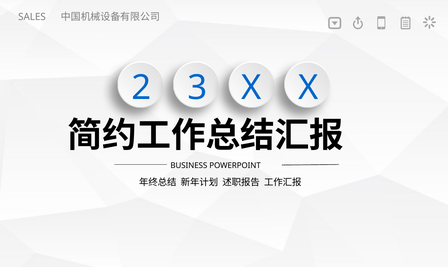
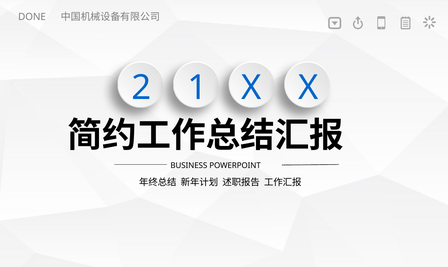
SALES: SALES -> DONE
3: 3 -> 1
